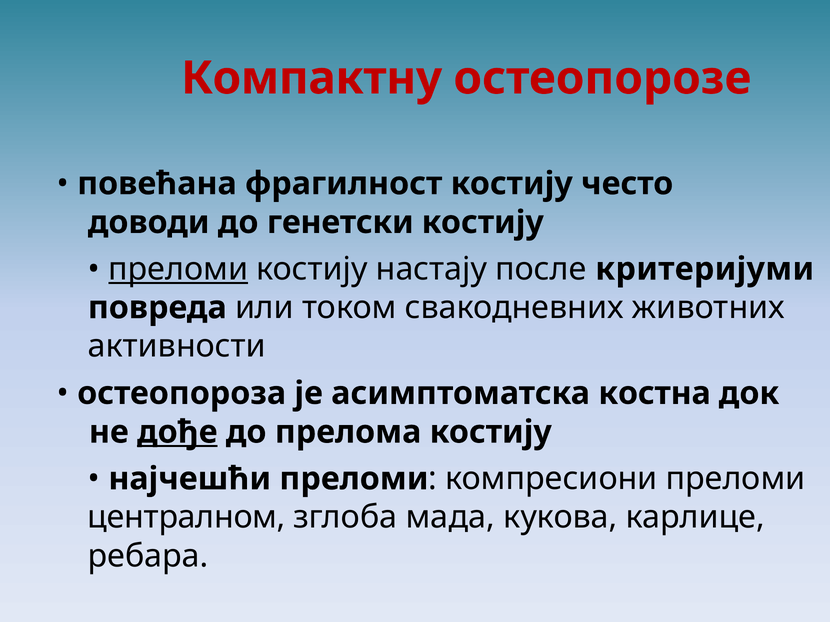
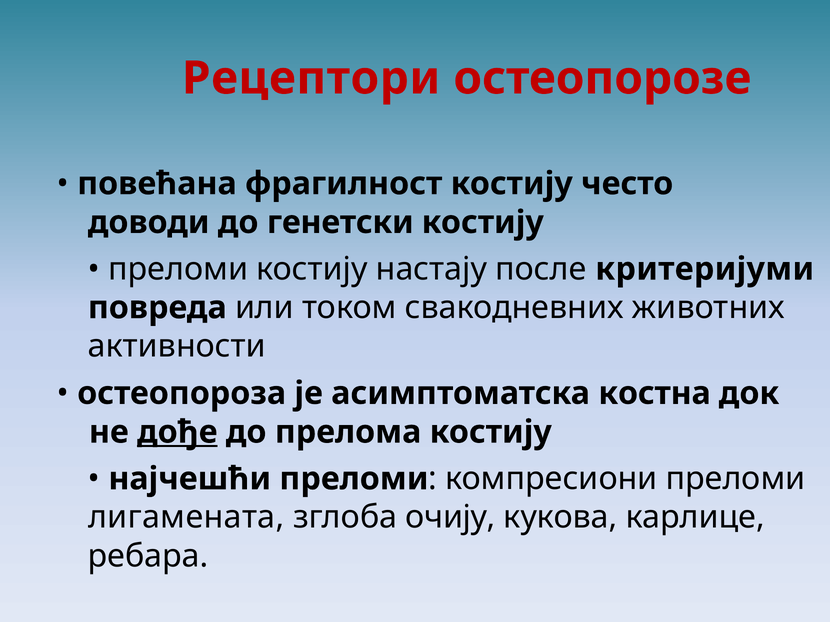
Компактну: Компактну -> Рецептори
преломи at (178, 269) underline: present -> none
централном: централном -> лигамената
мада: мада -> очију
